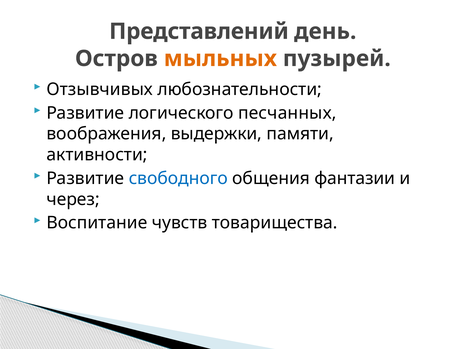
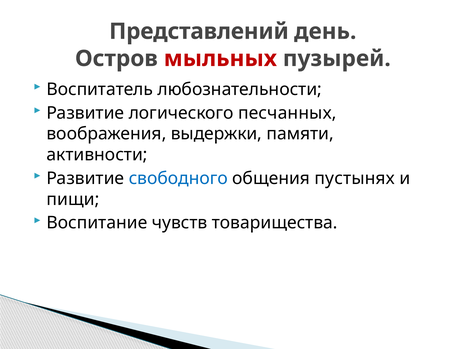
мыльных colour: orange -> red
Отзывчивых: Отзывчивых -> Воспитатель
фантазии: фантазии -> пустынях
через: через -> пищи
